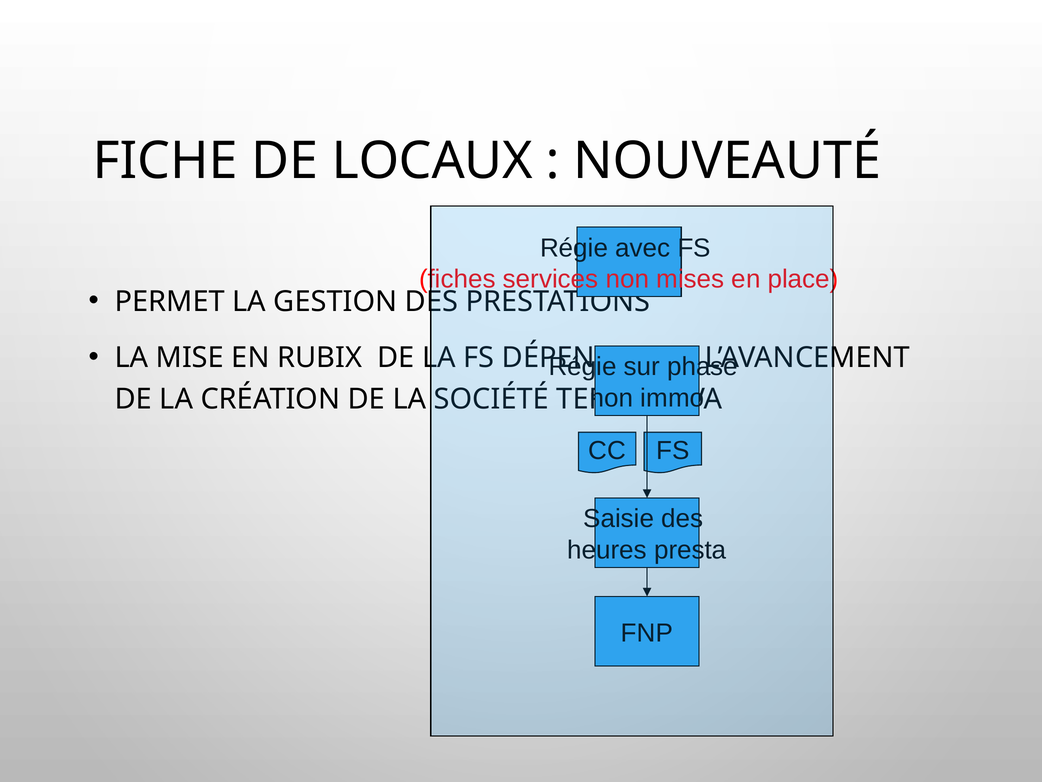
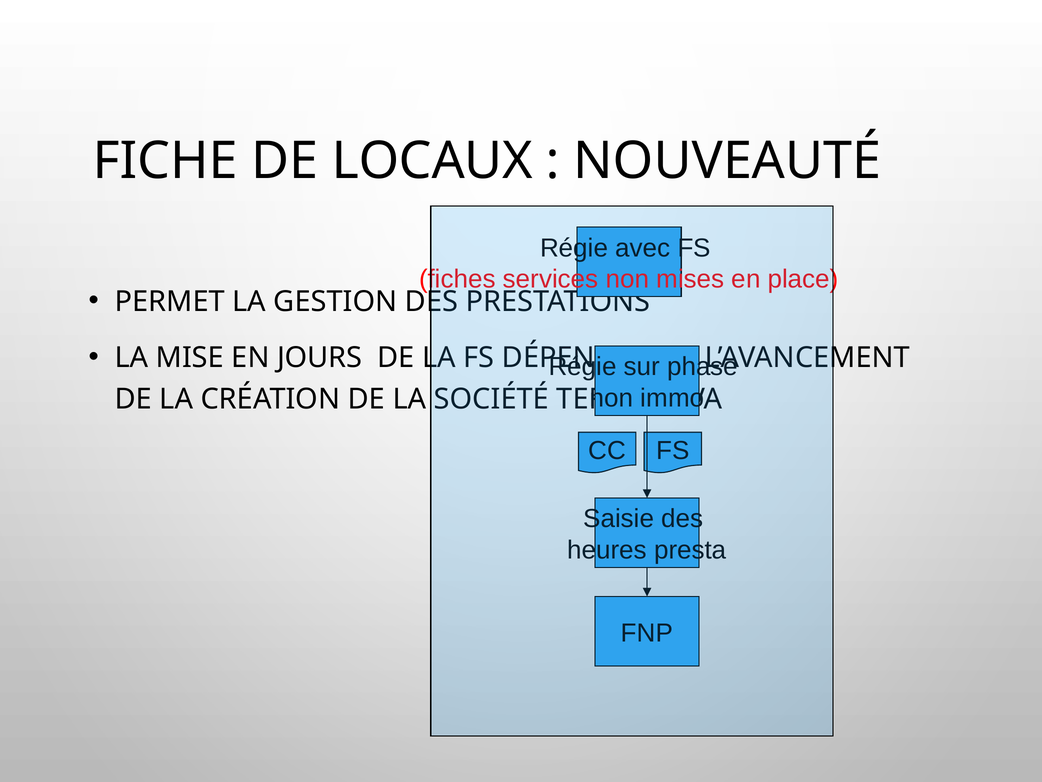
RUBIX: RUBIX -> JOURS
